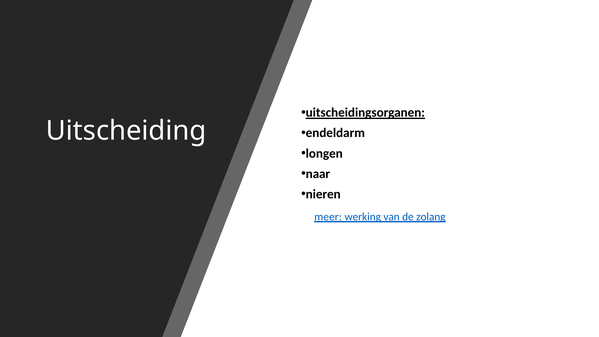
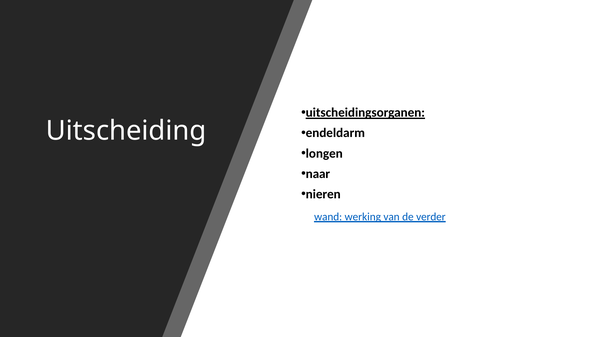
meer: meer -> wand
zolang: zolang -> verder
